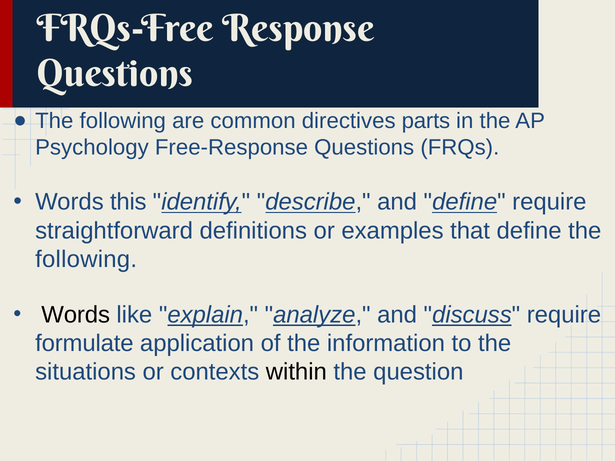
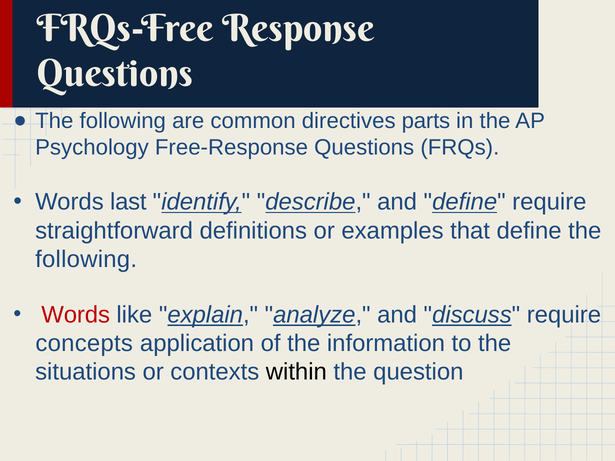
this: this -> last
Words at (76, 315) colour: black -> red
formulate: formulate -> concepts
